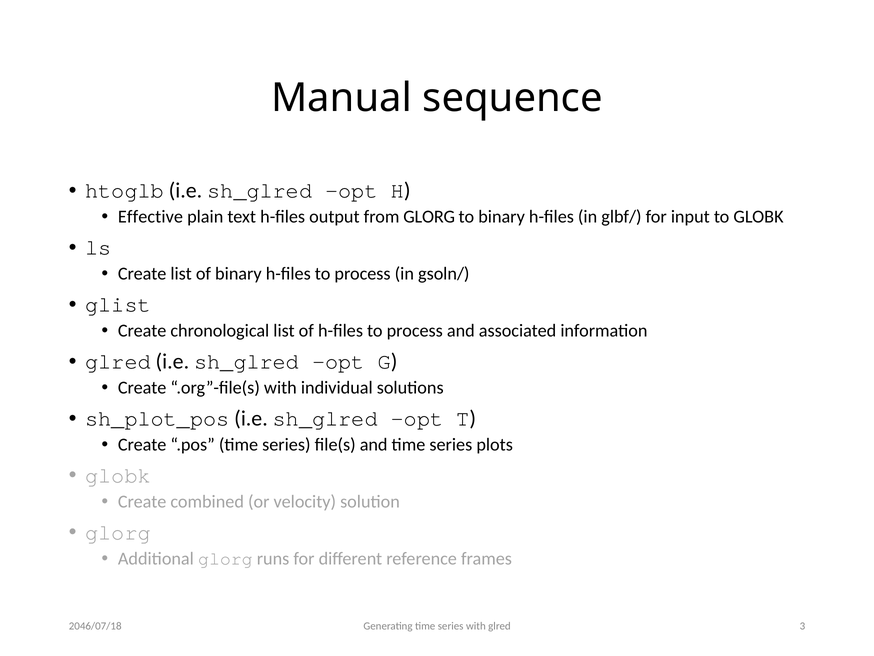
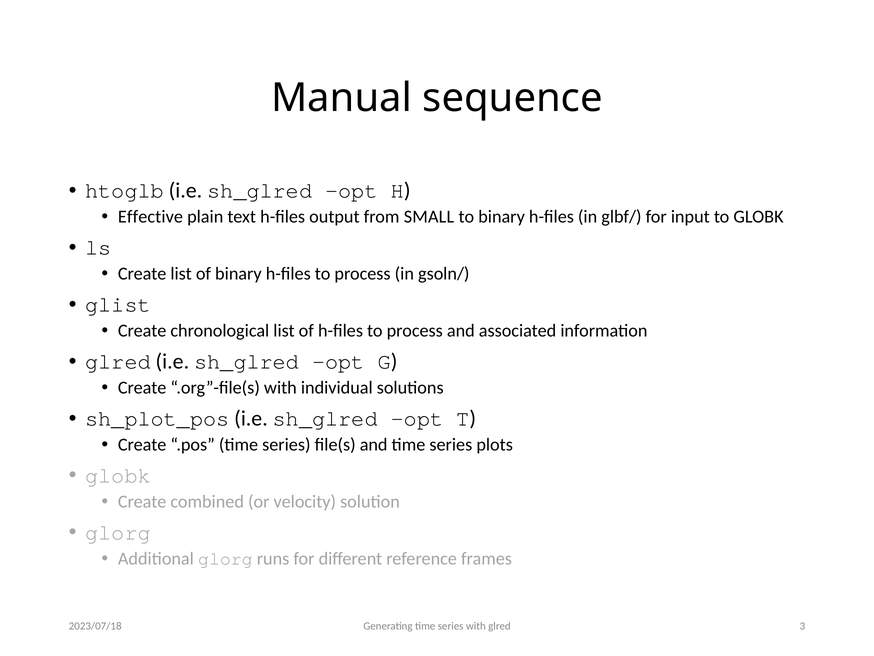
from GLORG: GLORG -> SMALL
2046/07/18: 2046/07/18 -> 2023/07/18
